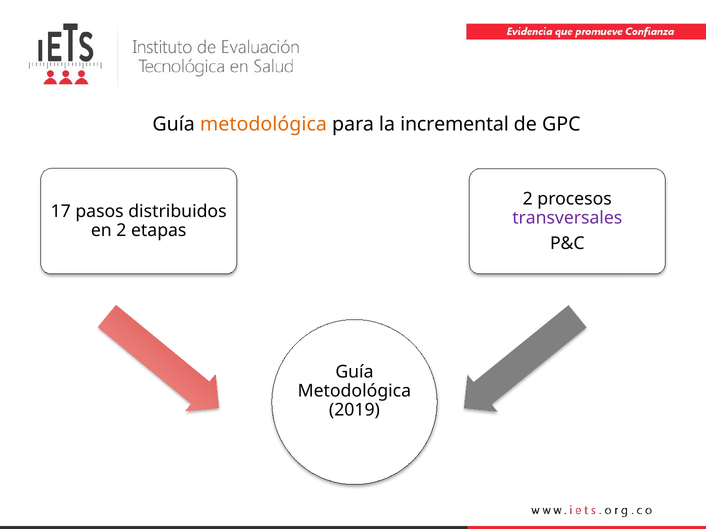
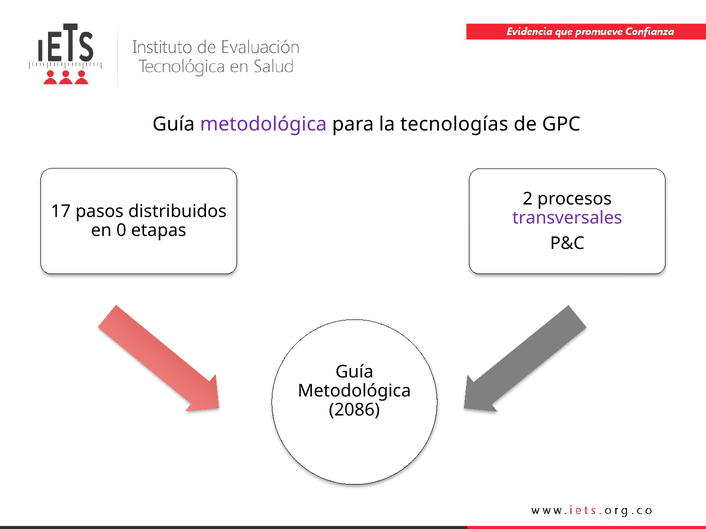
metodológica at (263, 125) colour: orange -> purple
incremental: incremental -> tecnologías
en 2: 2 -> 0
2019: 2019 -> 2086
